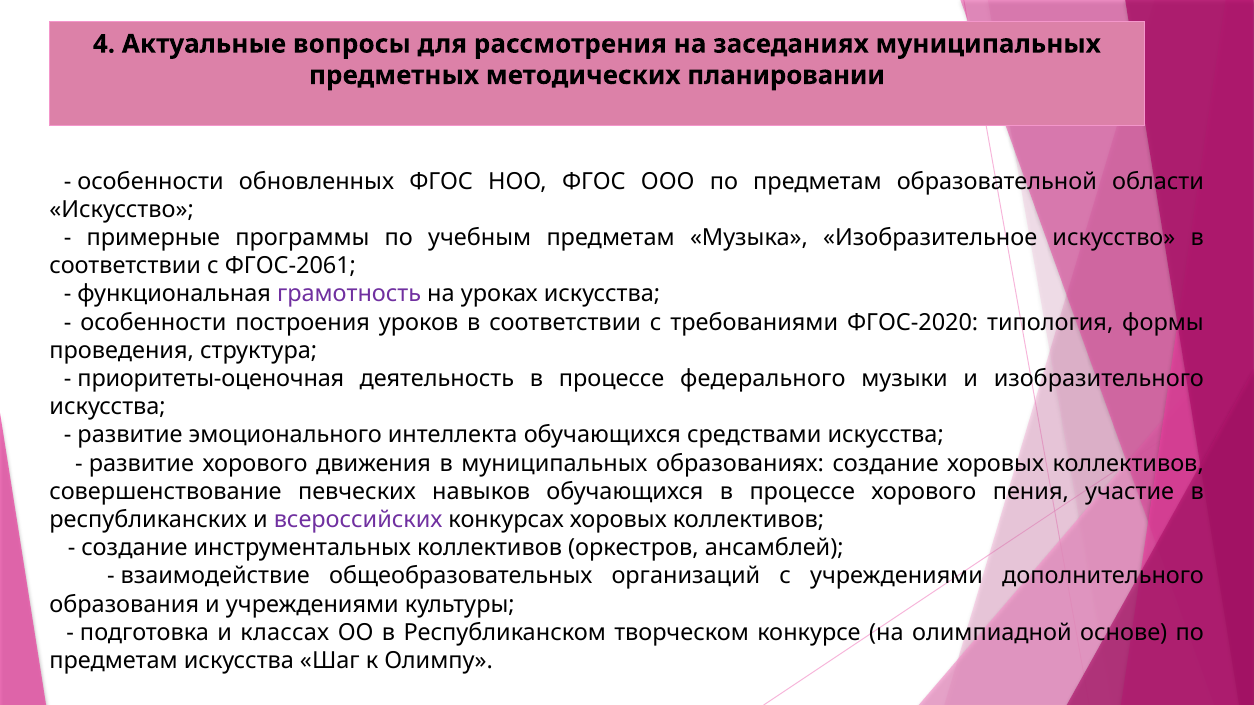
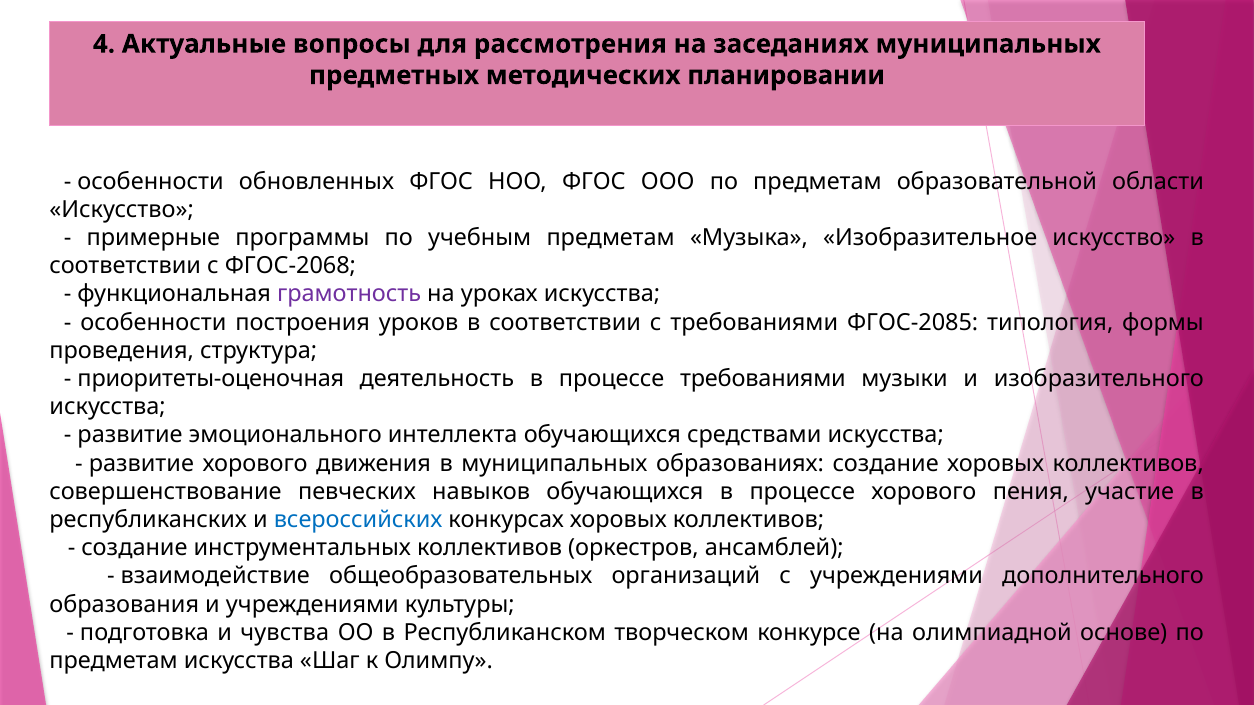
ФГОС-2061: ФГОС-2061 -> ФГОС-2068
ФГОС-2020: ФГОС-2020 -> ФГОС-2085
процессе федерального: федерального -> требованиями
всероссийских colour: purple -> blue
классах: классах -> чувства
